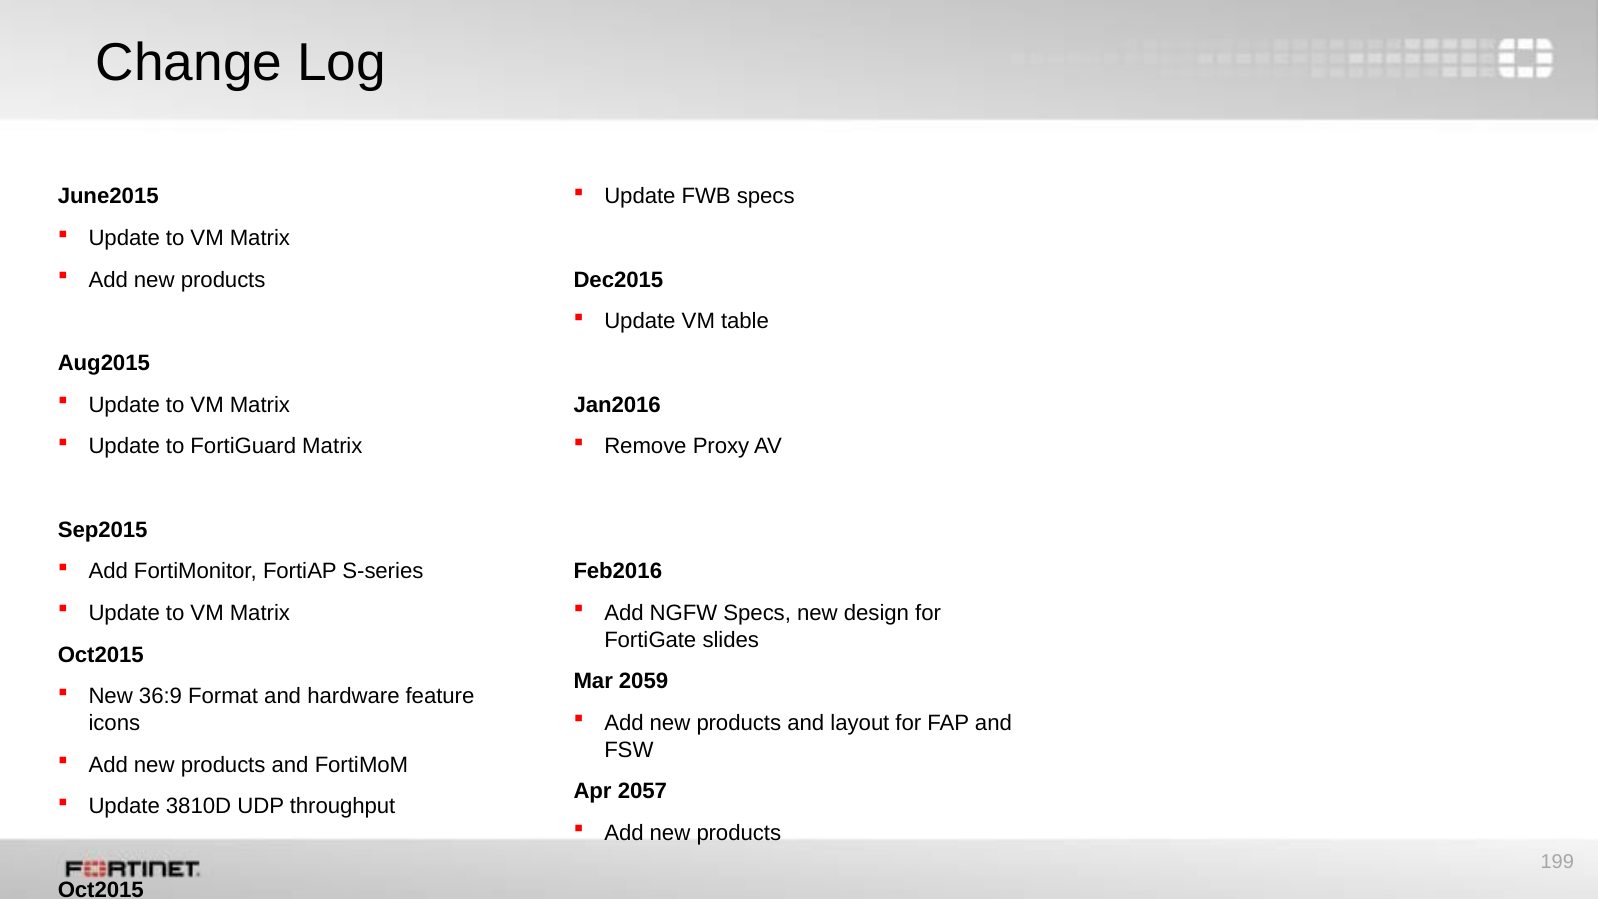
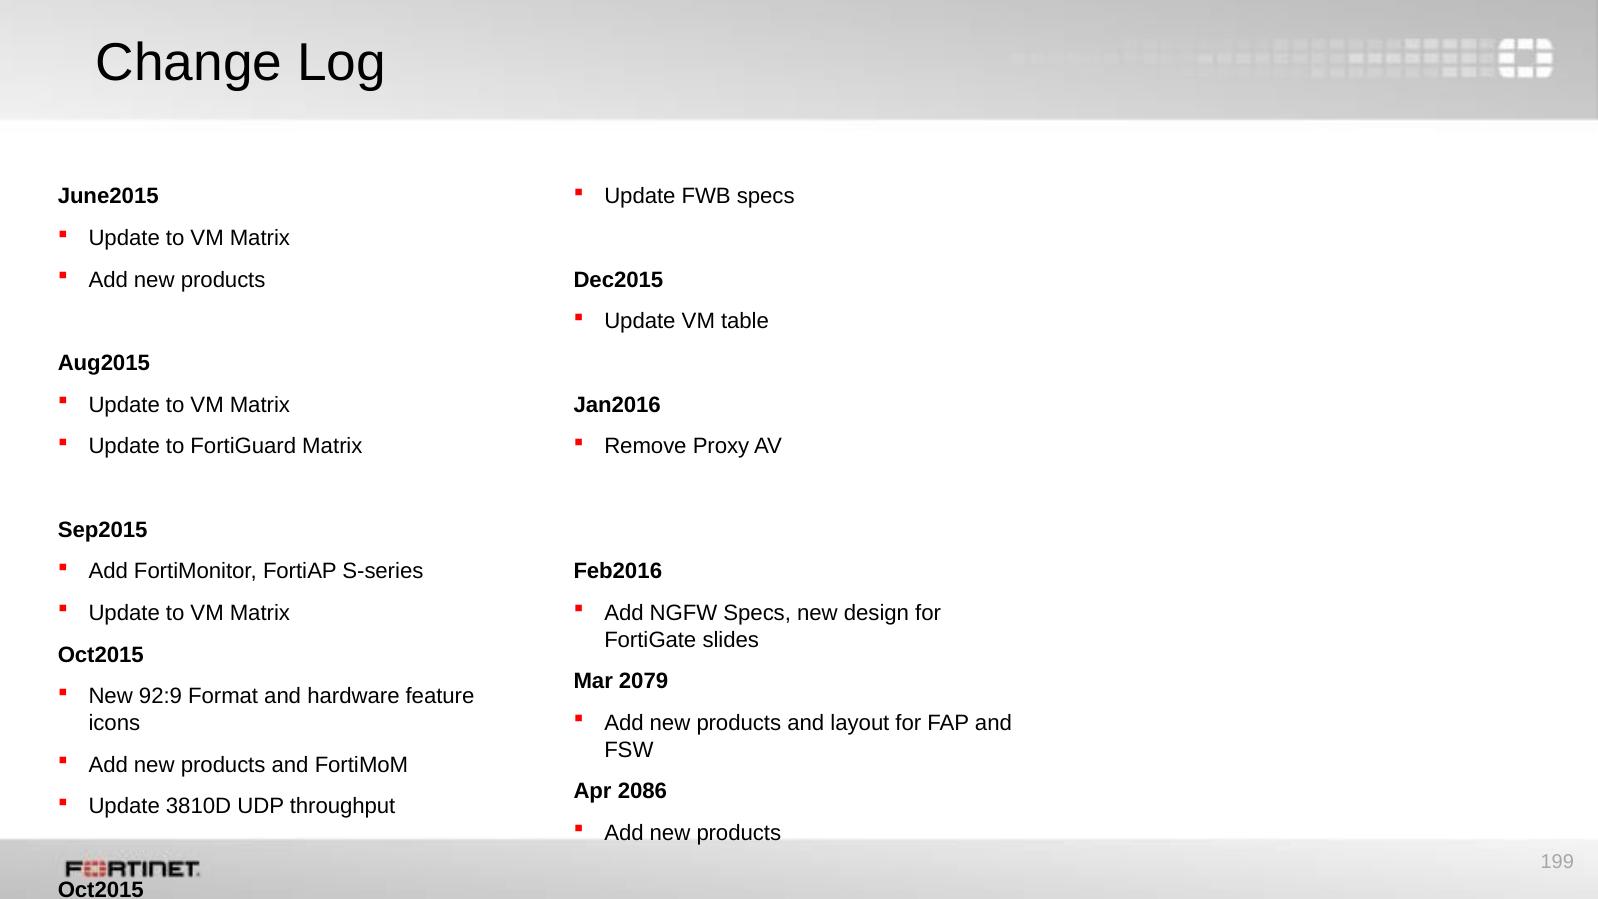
2059: 2059 -> 2079
36:9: 36:9 -> 92:9
2057: 2057 -> 2086
